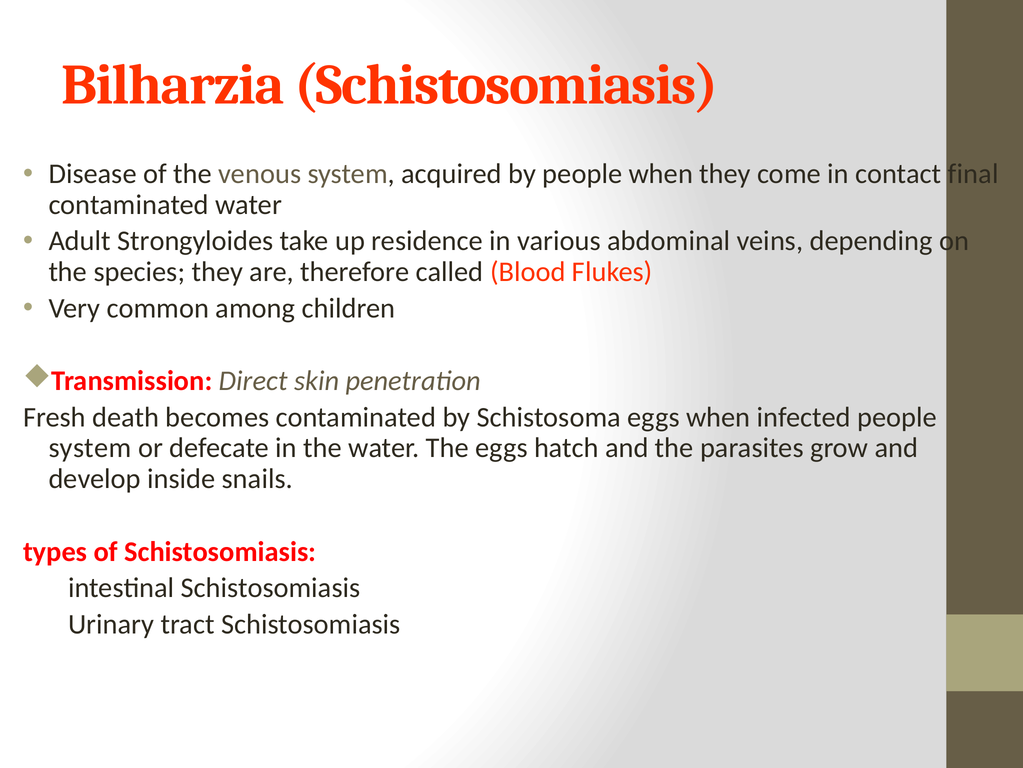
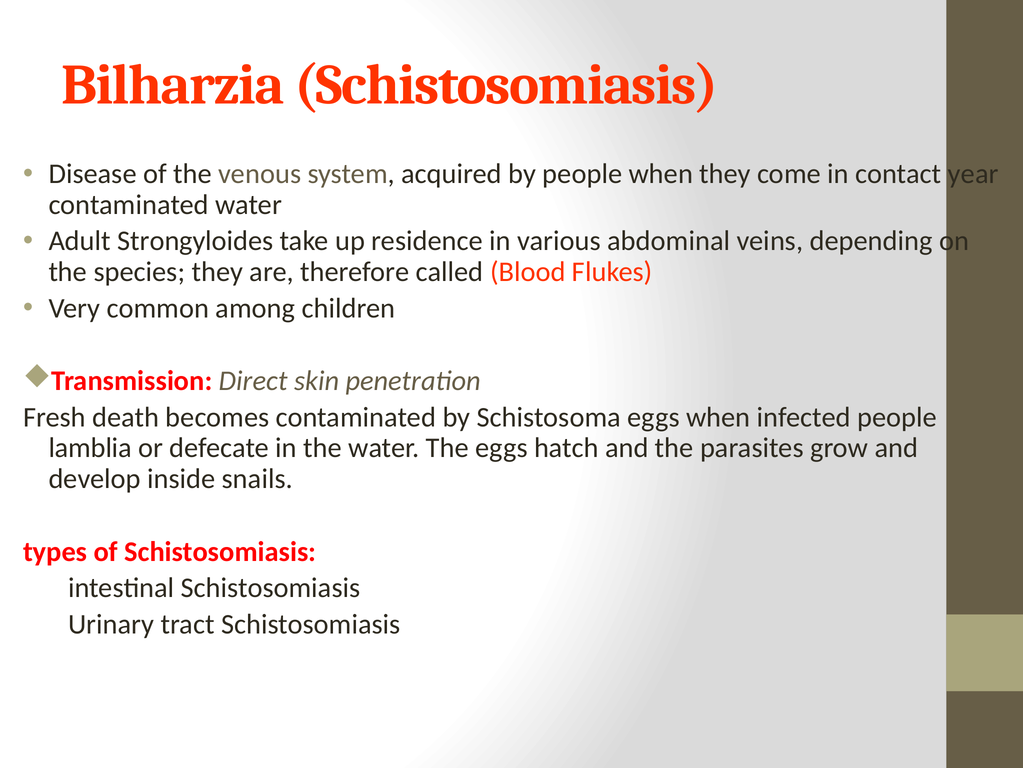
final: final -> year
system at (90, 448): system -> lamblia
